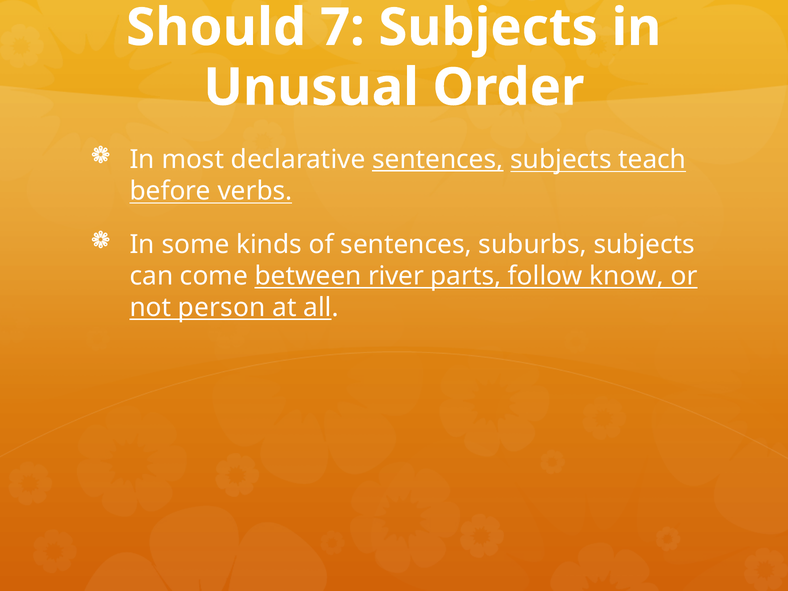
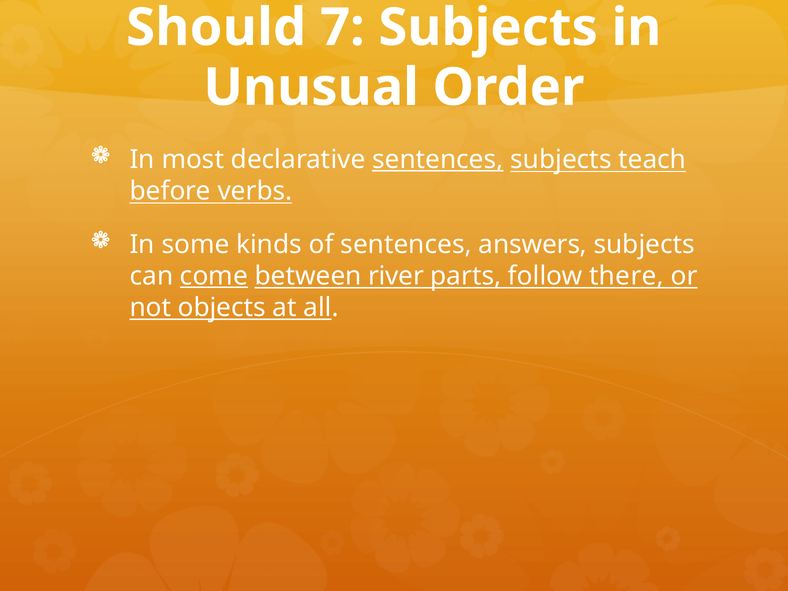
suburbs: suburbs -> answers
come underline: none -> present
know: know -> there
person: person -> objects
